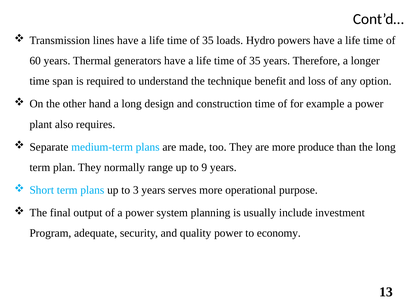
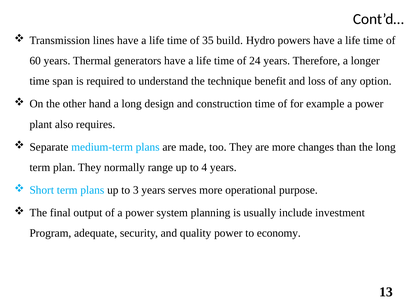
loads: loads -> build
35 at (255, 61): 35 -> 24
produce: produce -> changes
9: 9 -> 4
